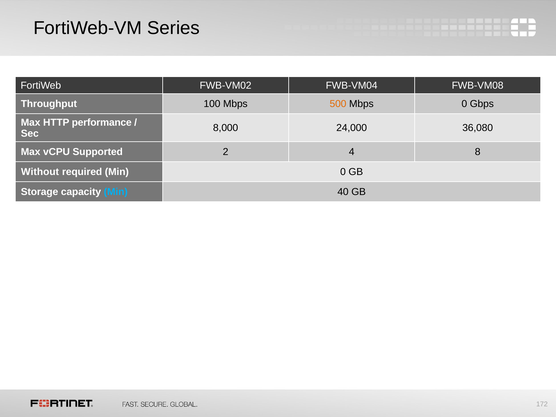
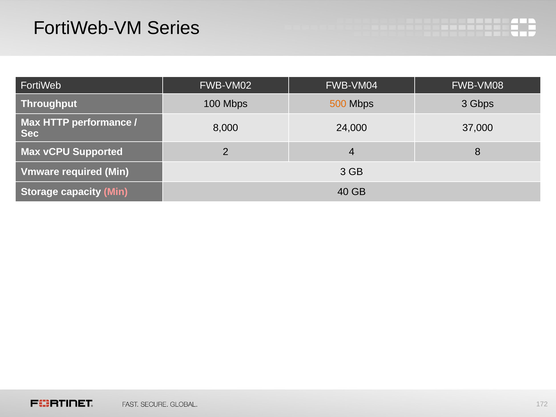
Mbps 0: 0 -> 3
36,080: 36,080 -> 37,000
Without: Without -> Vmware
Min 0: 0 -> 3
Min at (116, 192) colour: light blue -> pink
